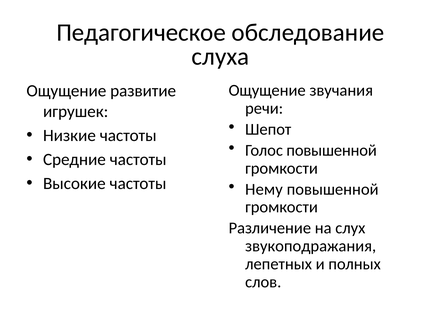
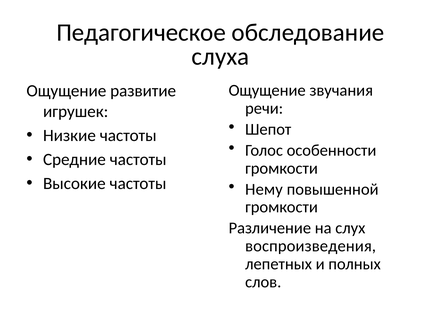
Голос повышенной: повышенной -> особенности
звукоподражания: звукоподражания -> воспроизведения
